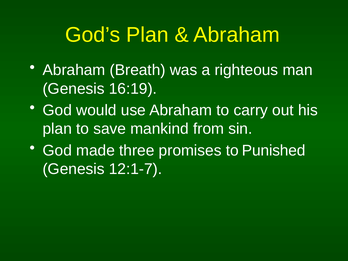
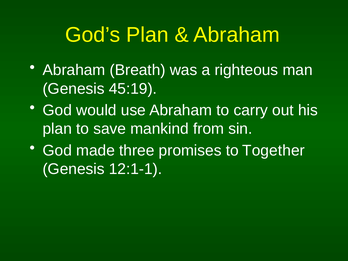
16:19: 16:19 -> 45:19
Punished: Punished -> Together
12:1-7: 12:1-7 -> 12:1-1
